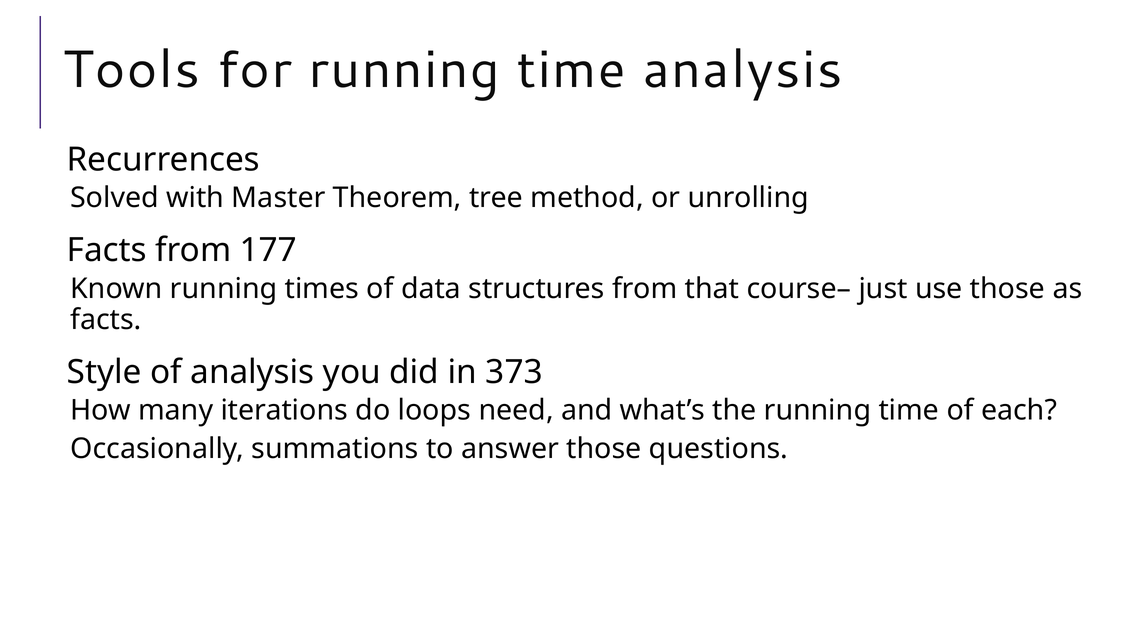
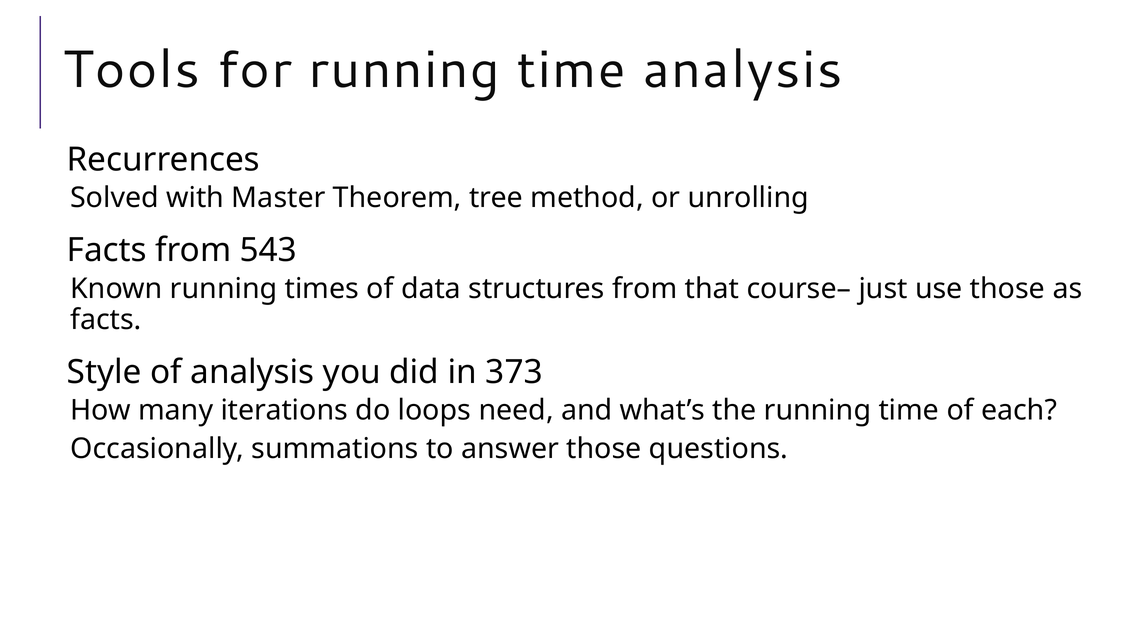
177: 177 -> 543
